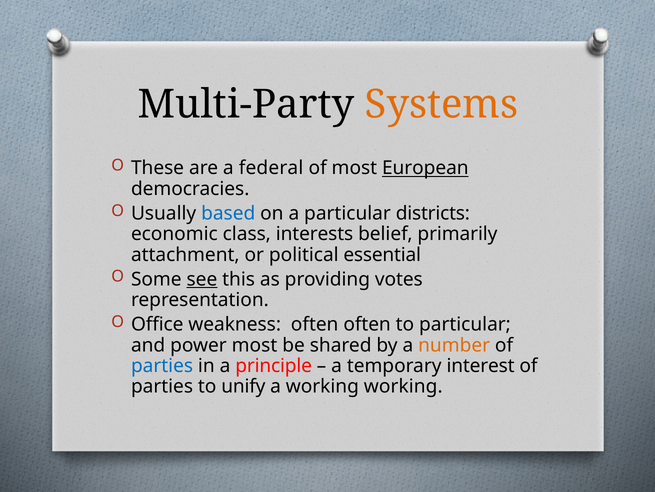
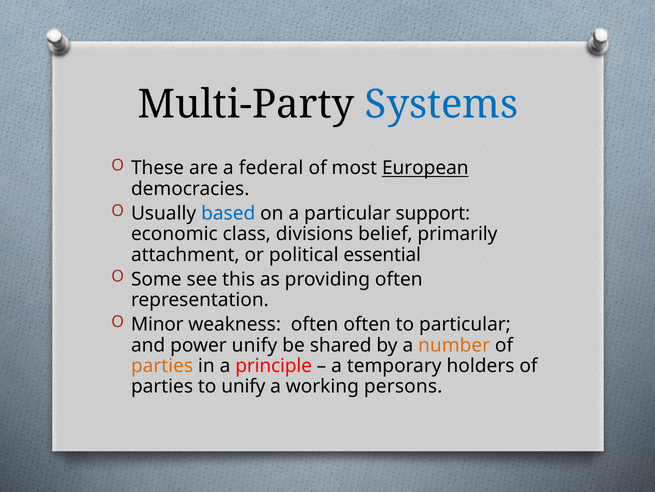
Systems colour: orange -> blue
districts: districts -> support
interests: interests -> divisions
see underline: present -> none
providing votes: votes -> often
Office: Office -> Minor
power most: most -> unify
parties at (162, 365) colour: blue -> orange
interest: interest -> holders
working working: working -> persons
